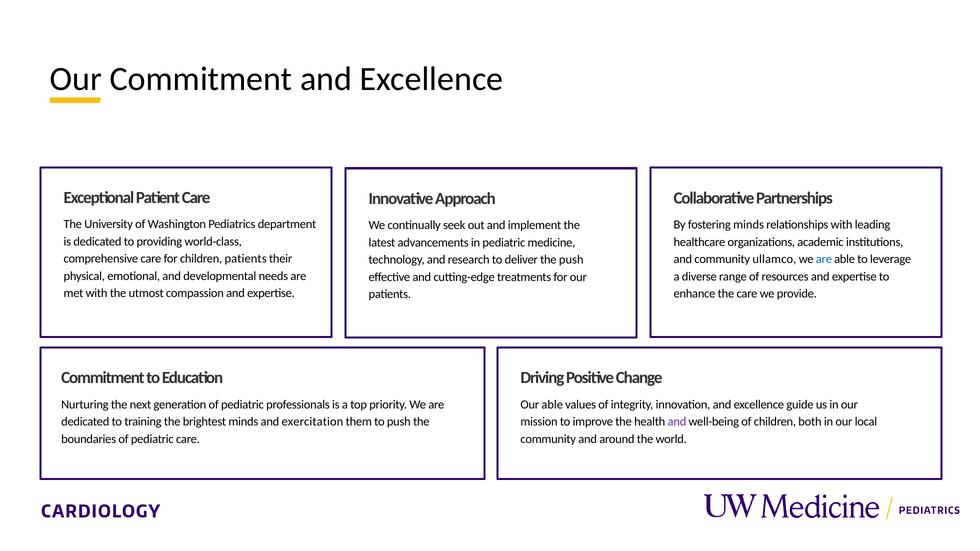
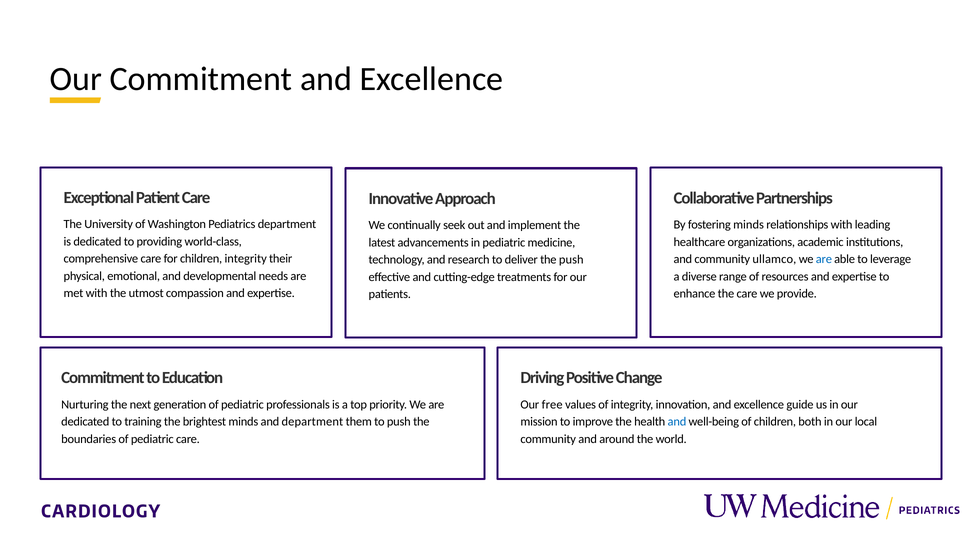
children patients: patients -> integrity
Our able: able -> free
and exercitation: exercitation -> department
and at (677, 422) colour: purple -> blue
